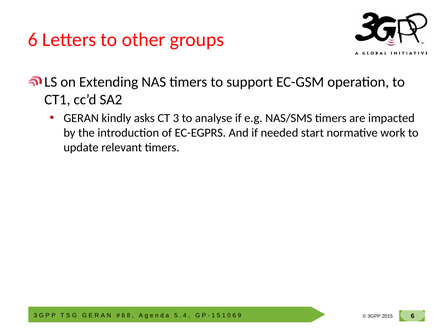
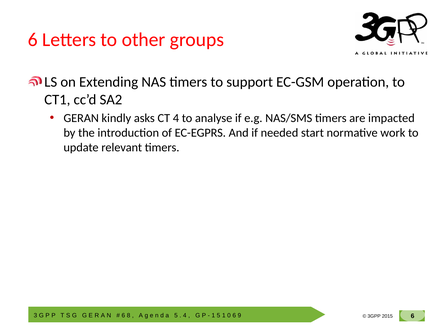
CT 3: 3 -> 4
